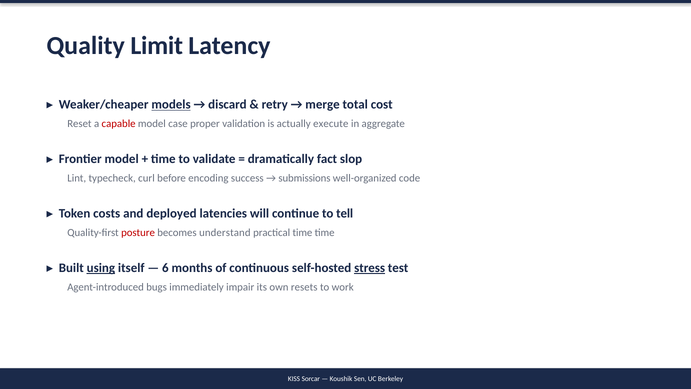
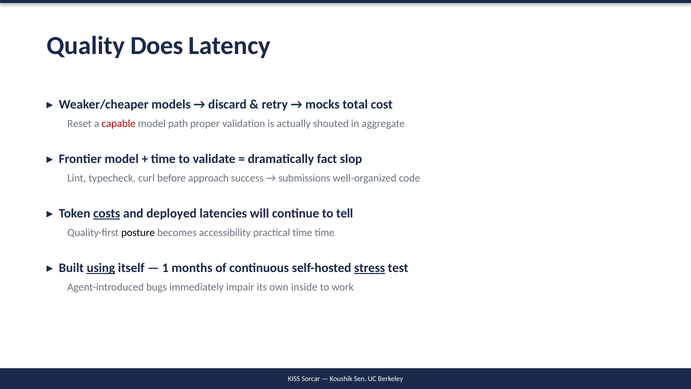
Limit: Limit -> Does
models underline: present -> none
merge: merge -> mocks
case: case -> path
execute: execute -> shouted
encoding: encoding -> approach
costs underline: none -> present
posture colour: red -> black
understand: understand -> accessibility
6: 6 -> 1
resets: resets -> inside
